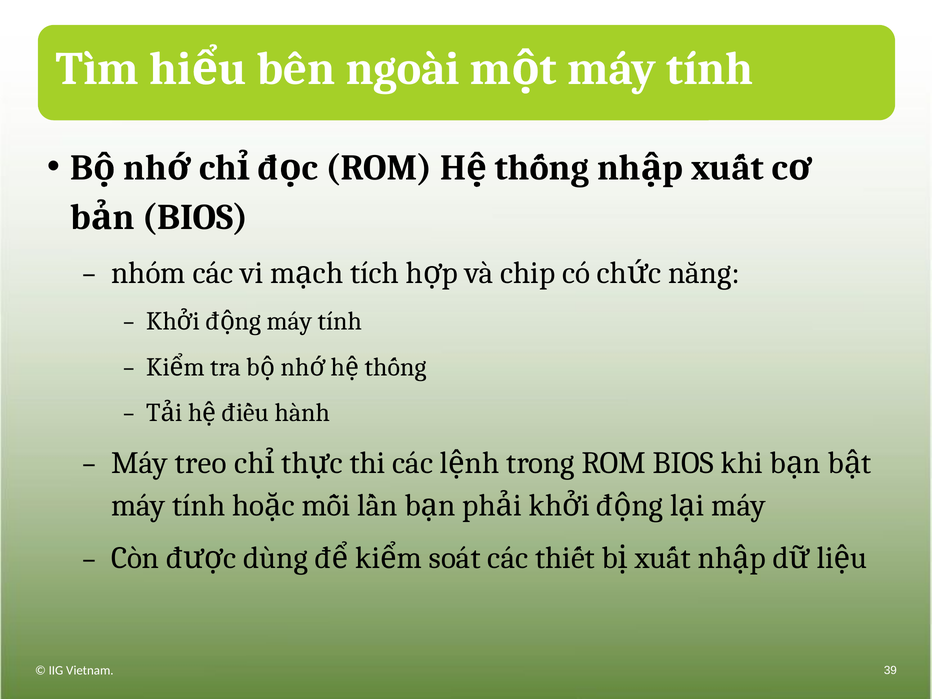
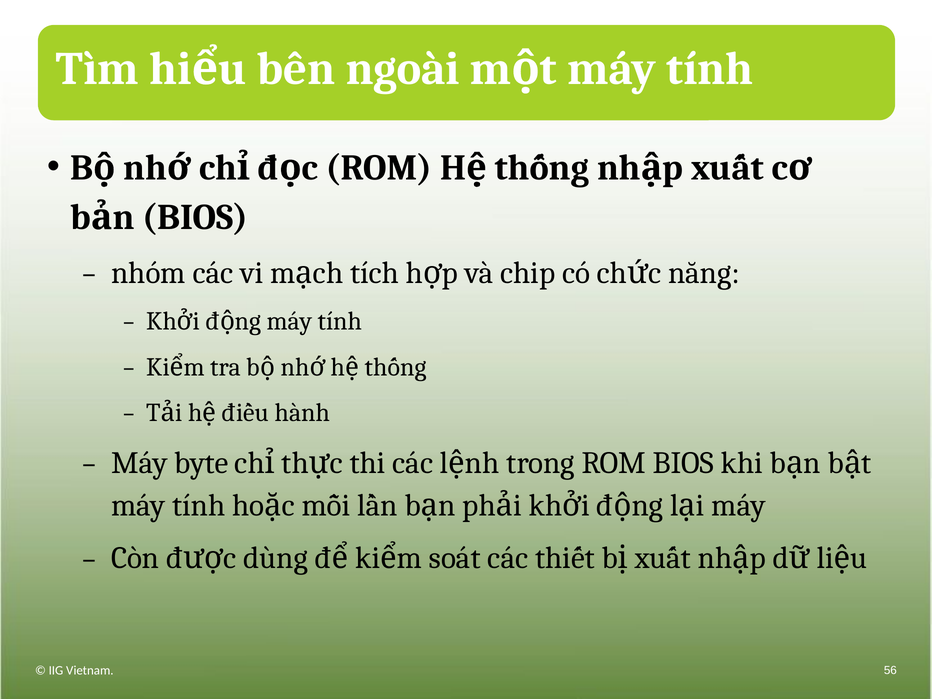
treo: treo -> byte
39: 39 -> 56
